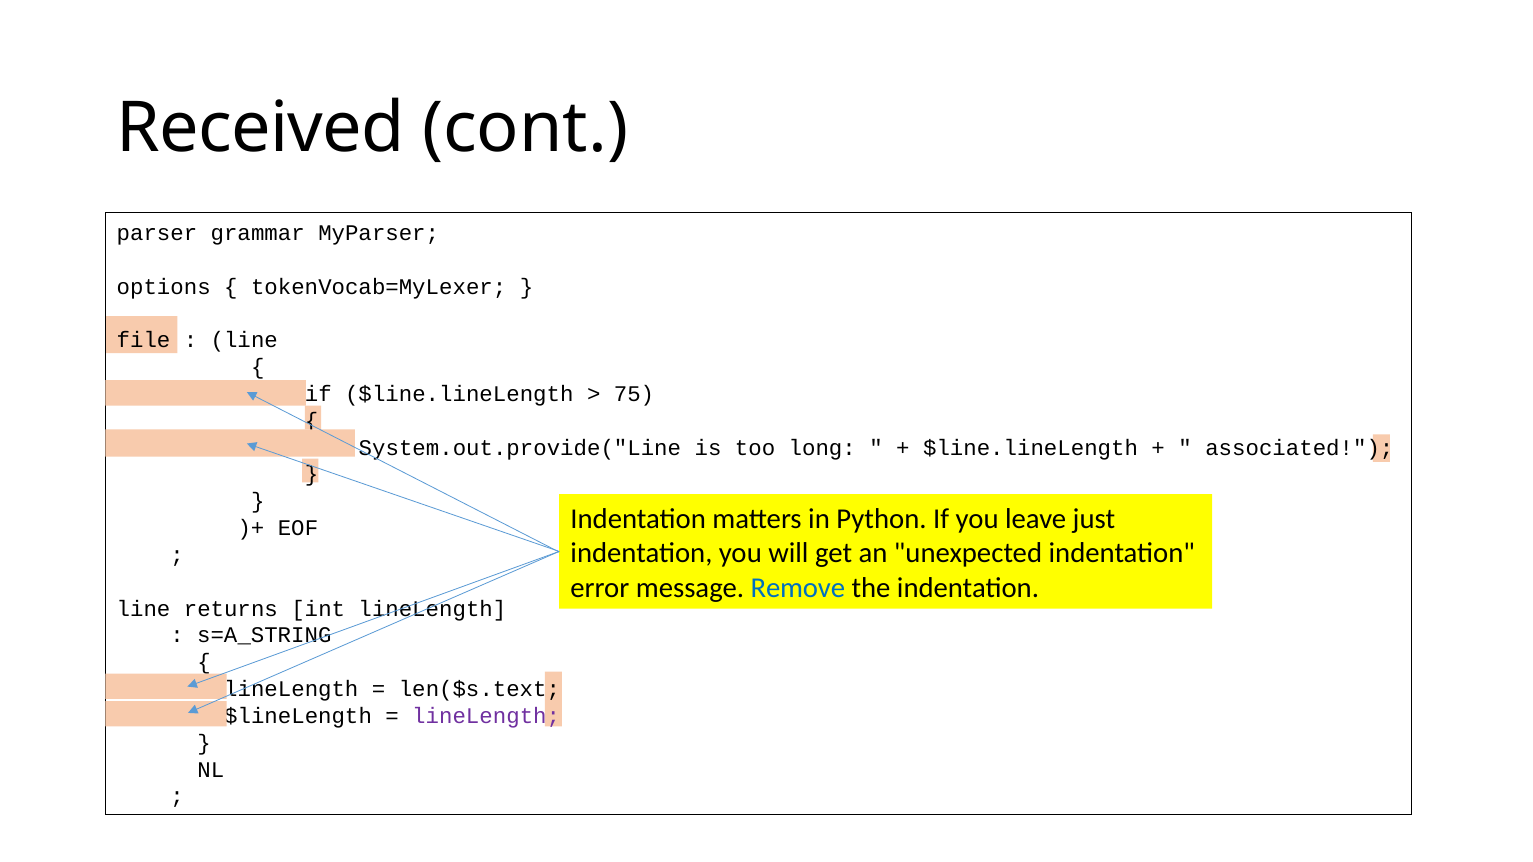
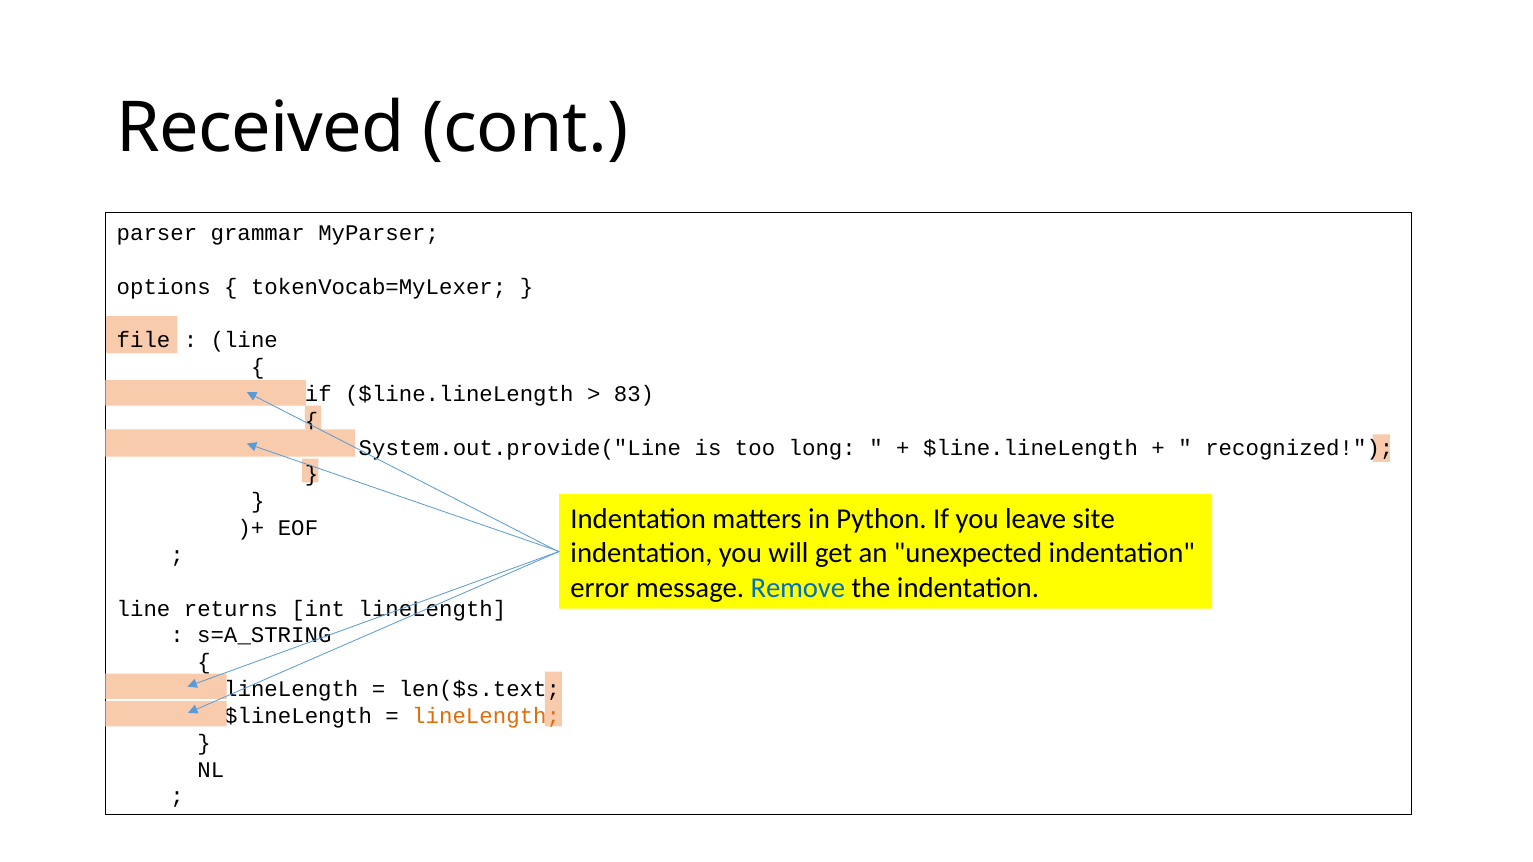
75: 75 -> 83
associated: associated -> recognized
just: just -> site
lineLength at (486, 716) colour: purple -> orange
